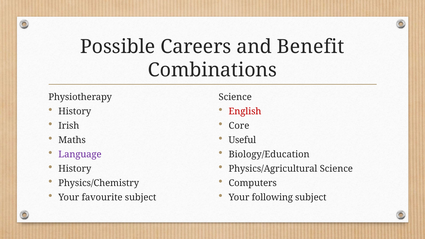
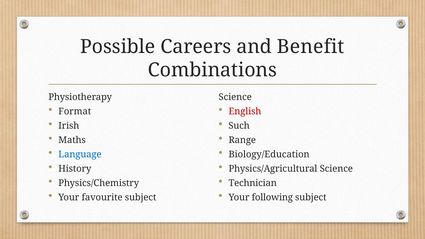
History at (75, 111): History -> Format
Core: Core -> Such
Useful: Useful -> Range
Language colour: purple -> blue
Computers: Computers -> Technician
